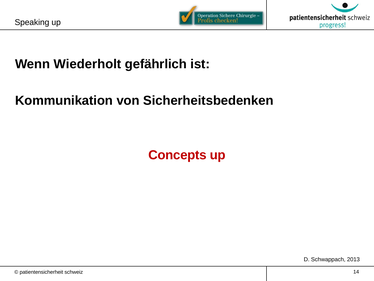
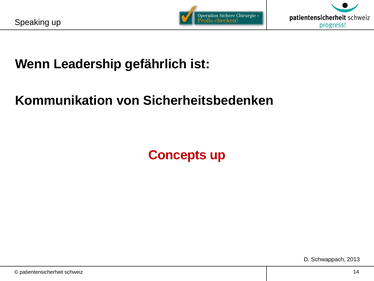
Wiederholt: Wiederholt -> Leadership
